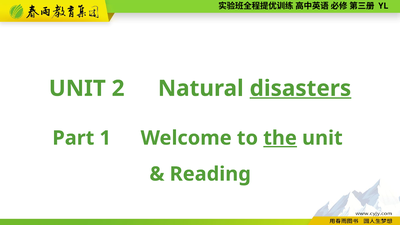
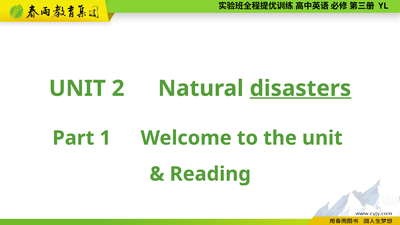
the underline: present -> none
